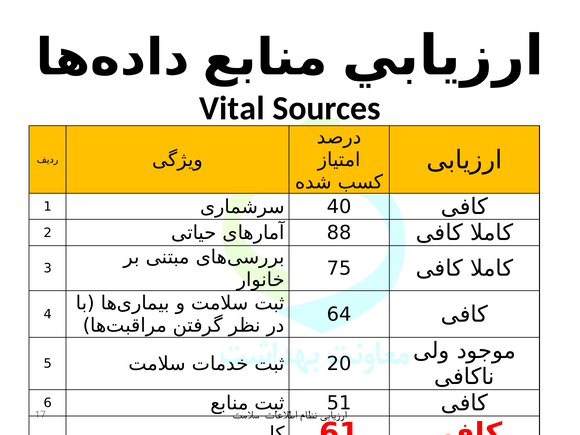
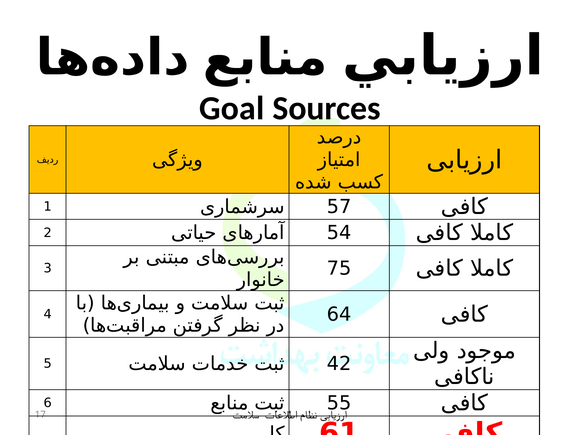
Vital: Vital -> Goal
40: 40 -> 57
88: 88 -> 54
20: 20 -> 42
51: 51 -> 55
